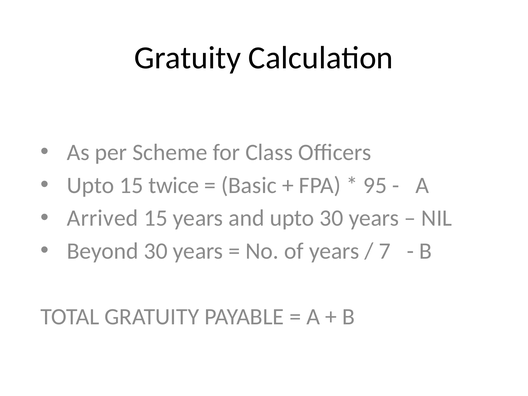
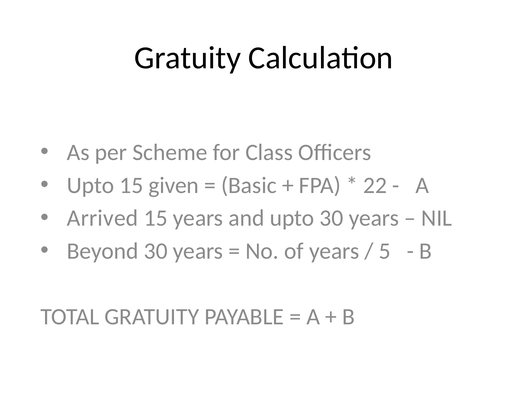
twice: twice -> given
95: 95 -> 22
7: 7 -> 5
